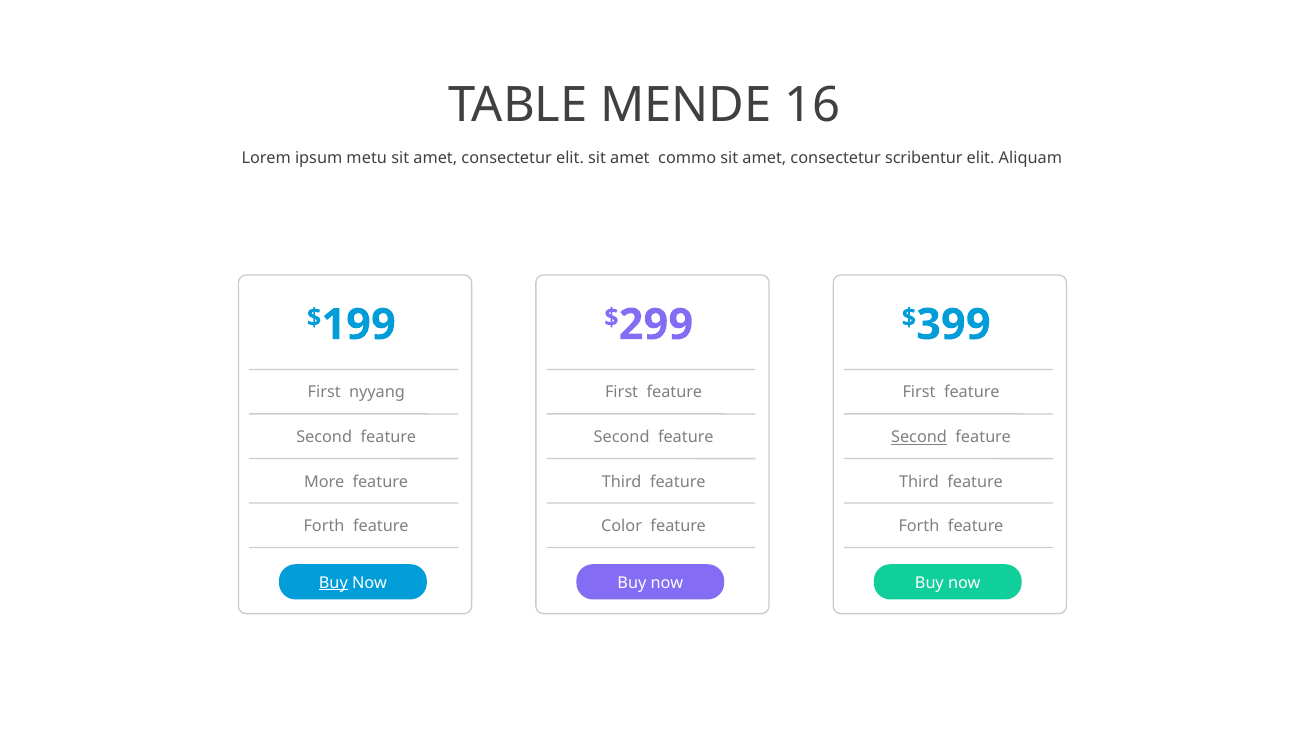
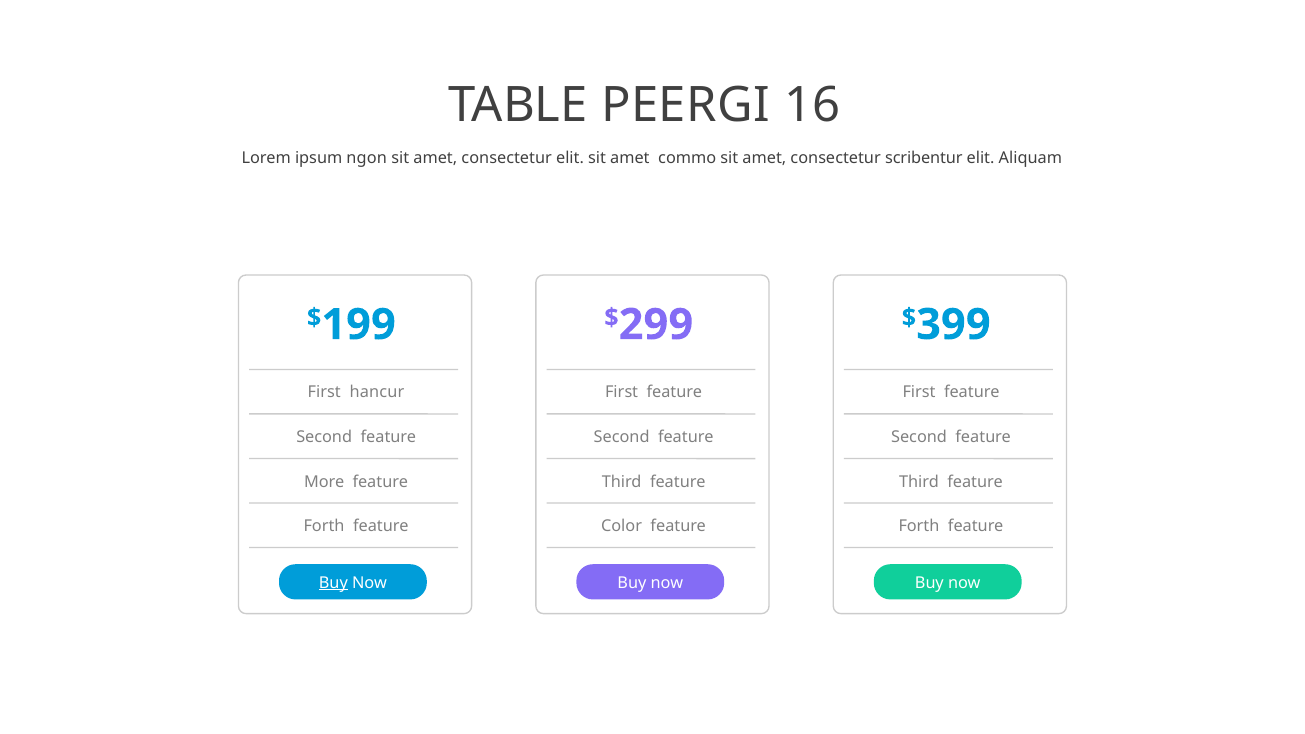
MENDE: MENDE -> PEERGI
metu: metu -> ngon
nyyang: nyyang -> hancur
Second at (919, 437) underline: present -> none
